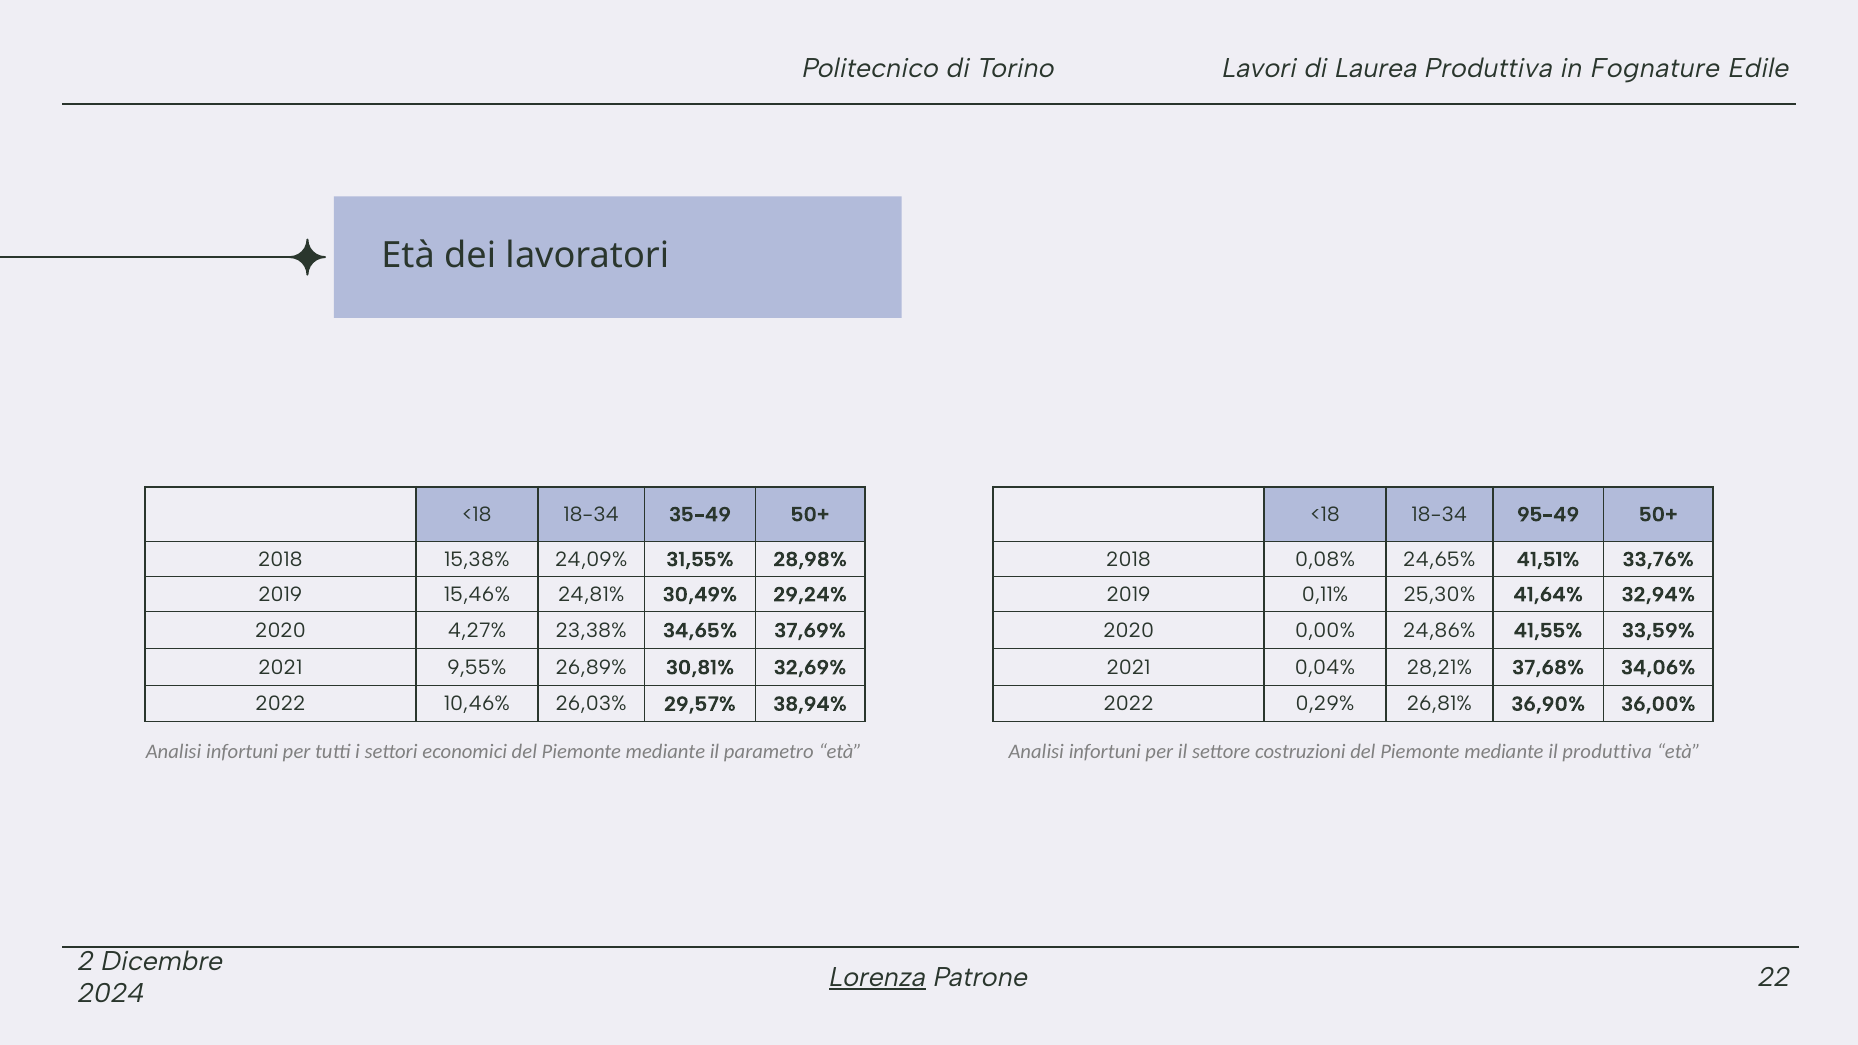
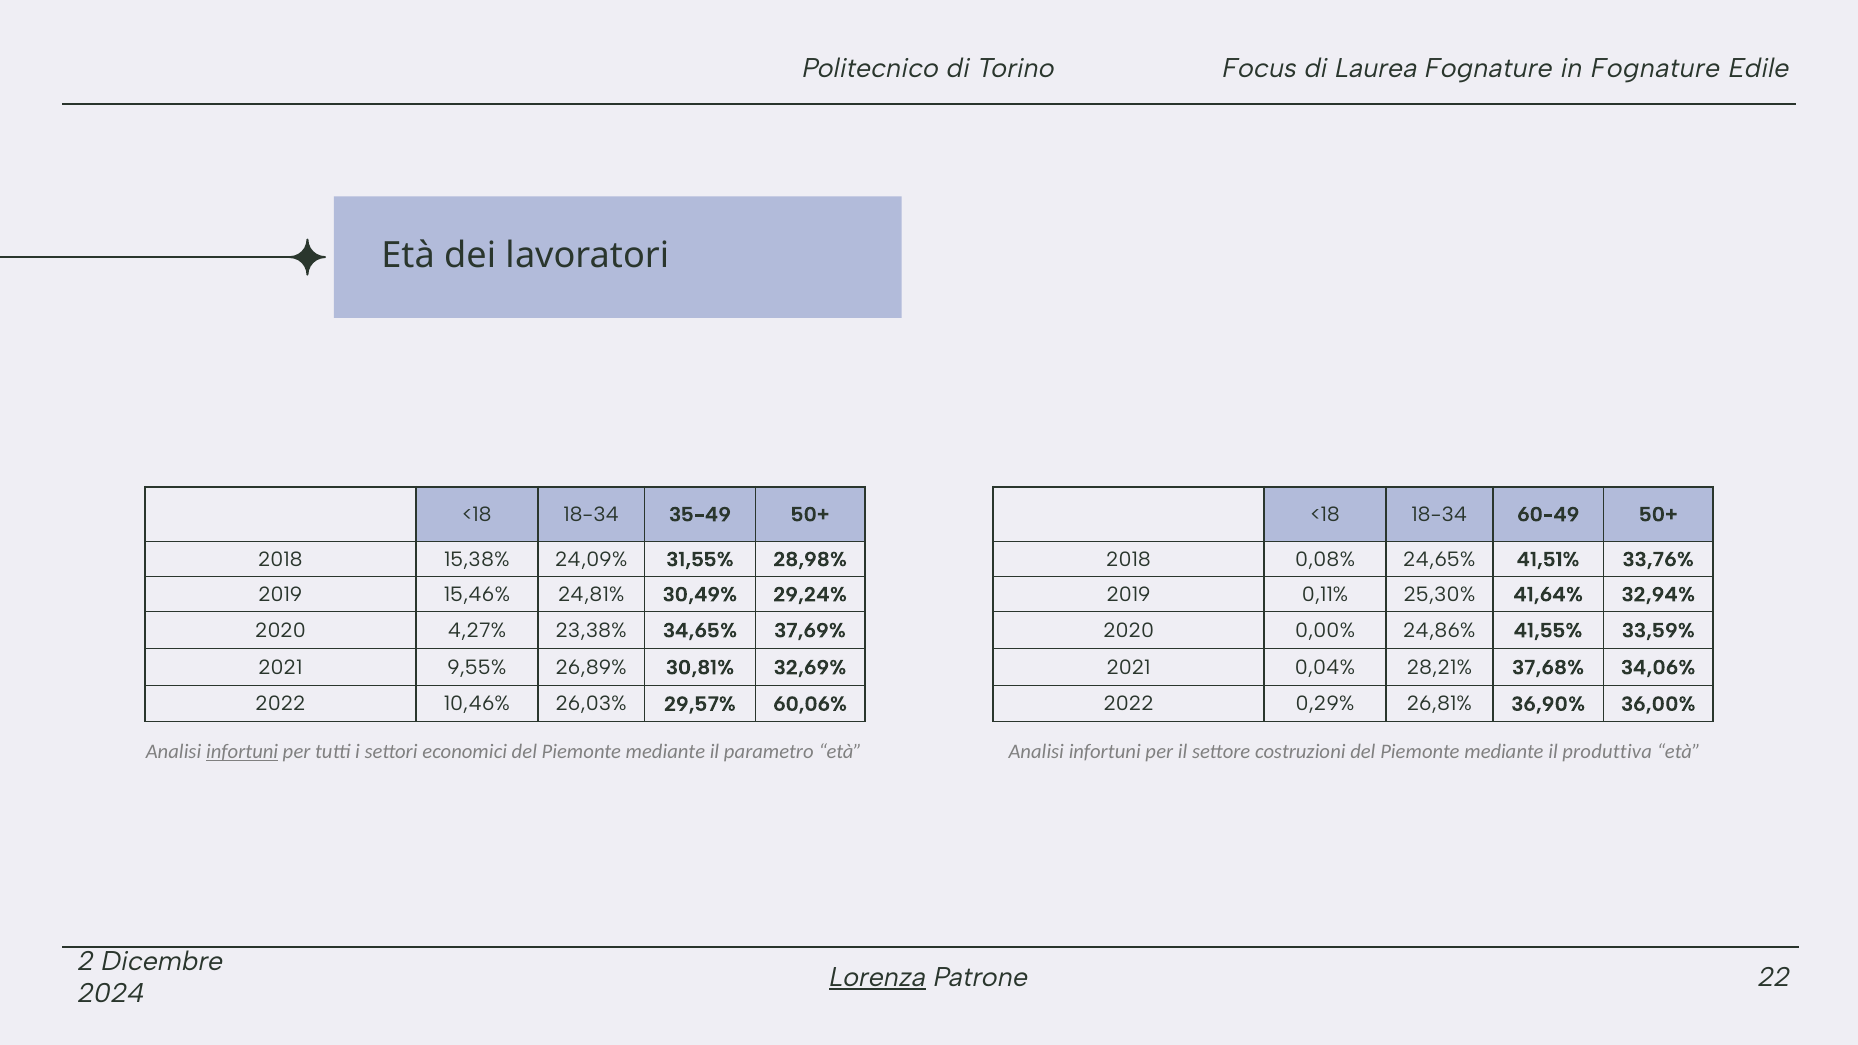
Lavori: Lavori -> Focus
Laurea Produttiva: Produttiva -> Fognature
95-49: 95-49 -> 60-49
38,94%: 38,94% -> 60,06%
infortuni at (242, 751) underline: none -> present
